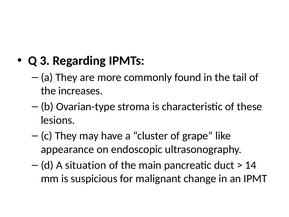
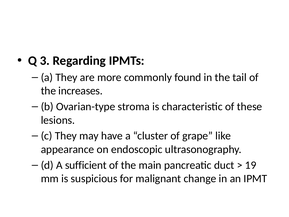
situation: situation -> sufficient
14: 14 -> 19
